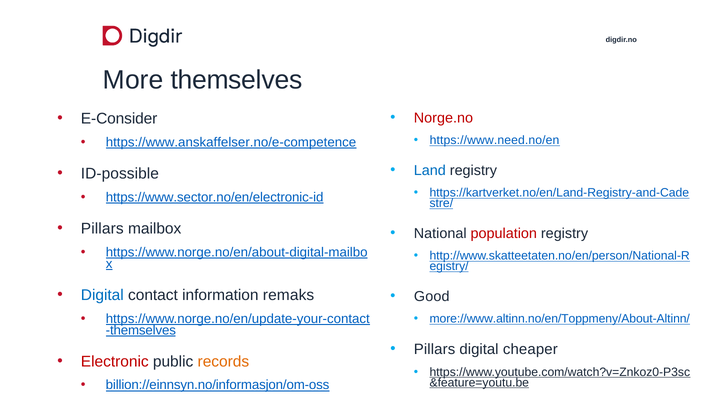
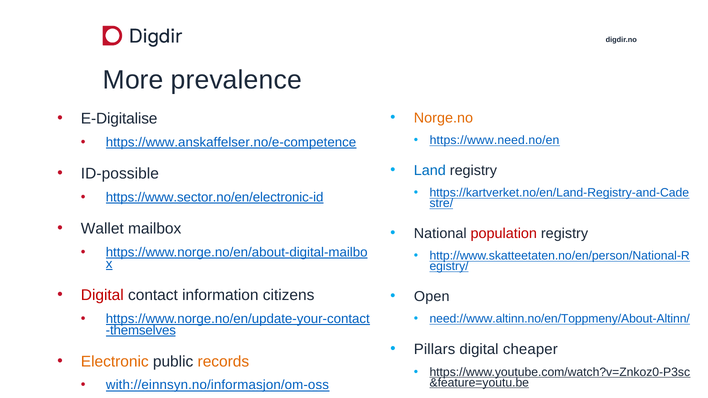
More themselves: themselves -> prevalence
Norge.no colour: red -> orange
E-Consider: E-Consider -> E-Digitalise
Pillars at (102, 229): Pillars -> Wallet
Digital at (102, 295) colour: blue -> red
remaks: remaks -> citizens
Good: Good -> Open
more://www.altinn.no/en/Toppmeny/About-Altinn/: more://www.altinn.no/en/Toppmeny/About-Altinn/ -> need://www.altinn.no/en/Toppmeny/About-Altinn/
Electronic colour: red -> orange
billion://einnsyn.no/informasjon/om-oss: billion://einnsyn.no/informasjon/om-oss -> with://einnsyn.no/informasjon/om-oss
